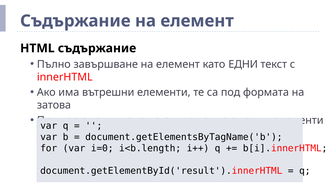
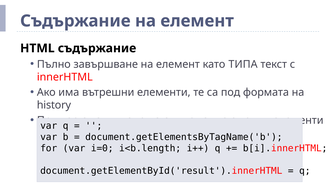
като ЕДНИ: ЕДНИ -> ТИПА
затова: затова -> history
